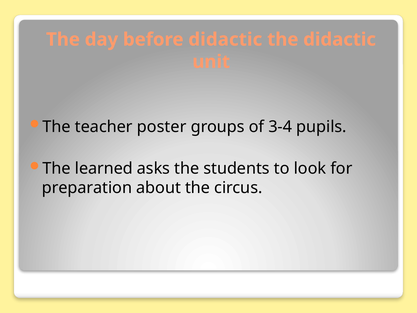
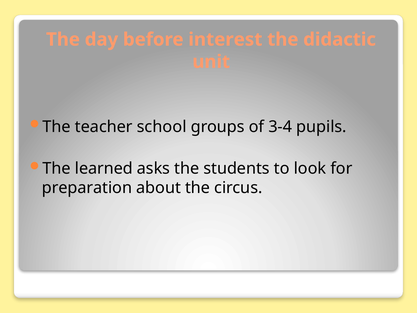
before didactic: didactic -> interest
poster: poster -> school
